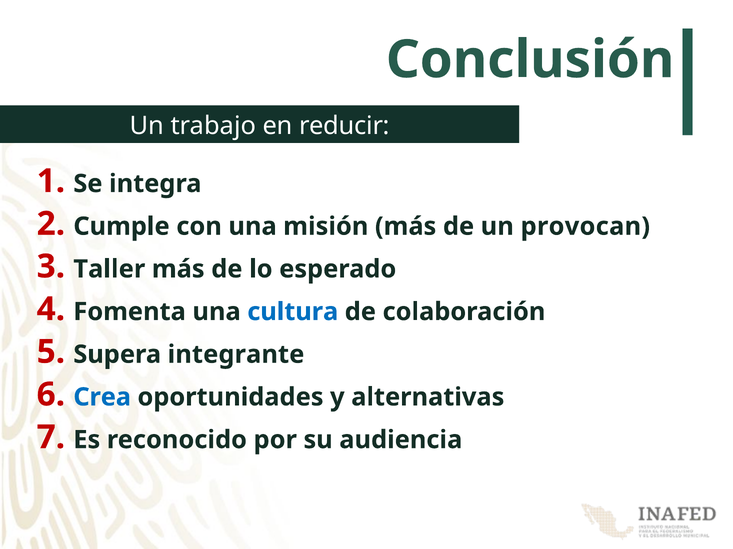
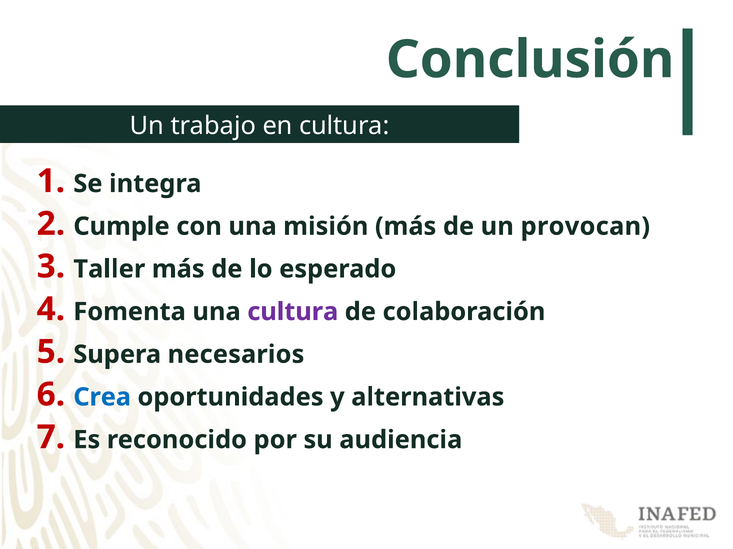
en reducir: reducir -> cultura
cultura at (293, 312) colour: blue -> purple
integrante: integrante -> necesarios
